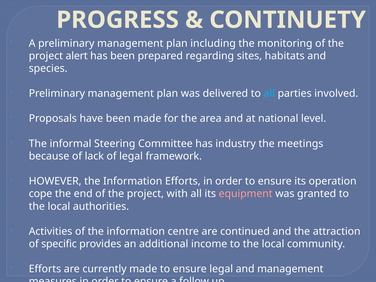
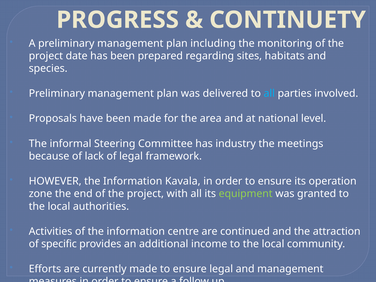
alert: alert -> date
Information Efforts: Efforts -> Kavala
cope: cope -> zone
equipment colour: pink -> light green
